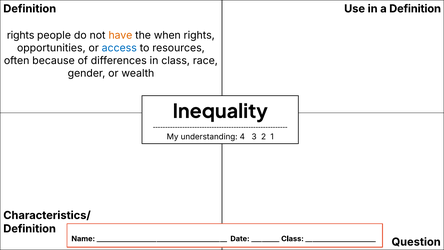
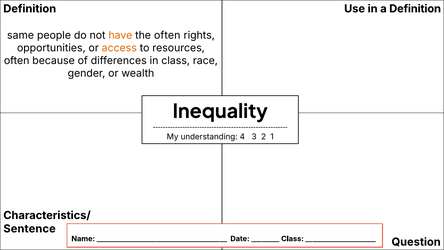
rights at (21, 35): rights -> same
the when: when -> often
access colour: blue -> orange
Definition at (30, 229): Definition -> Sentence
